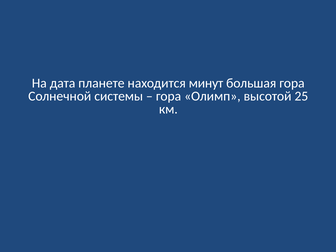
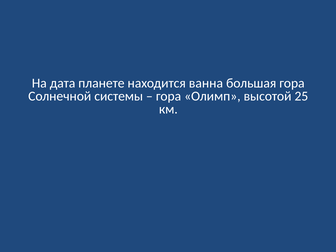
минут: минут -> ванна
